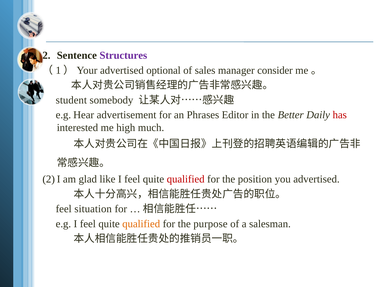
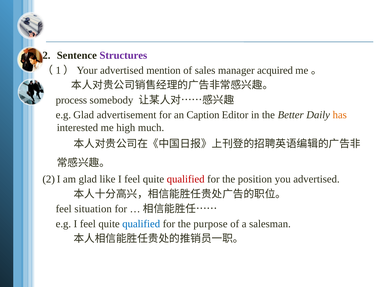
optional: optional -> mention
consider: consider -> acquired
student: student -> process
e.g Hear: Hear -> Glad
Phrases: Phrases -> Caption
has colour: red -> orange
qualified at (141, 223) colour: orange -> blue
